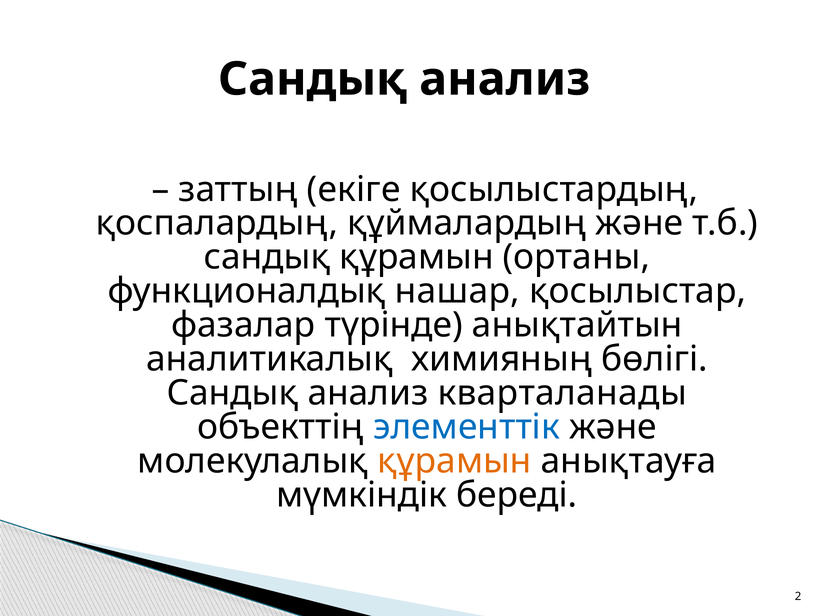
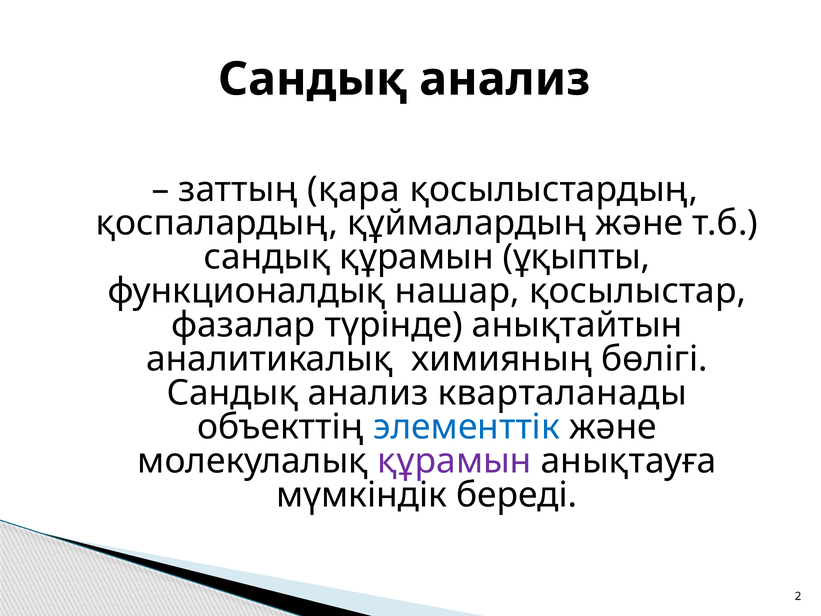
екіге: екіге -> қара
ортаны: ортаны -> ұқыпты
құрамын at (454, 461) colour: orange -> purple
